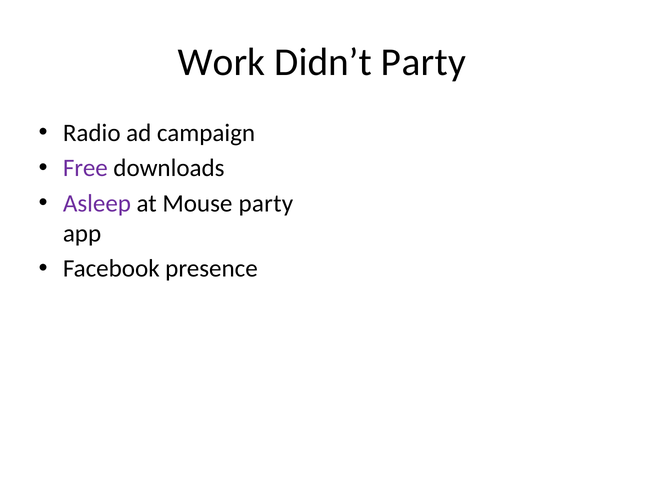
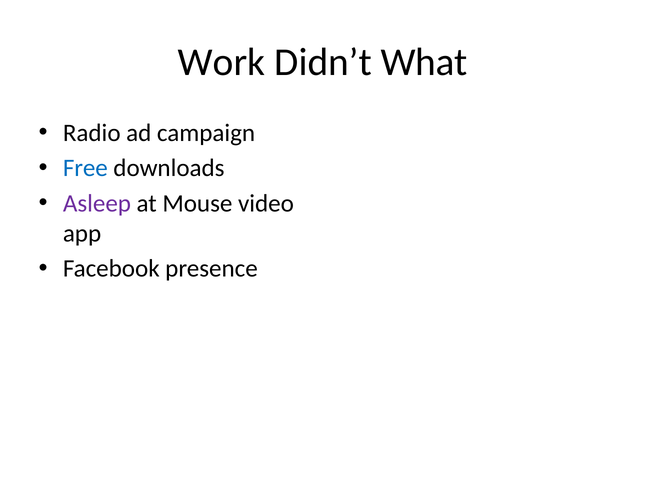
Didn’t Party: Party -> What
Free colour: purple -> blue
Mouse party: party -> video
